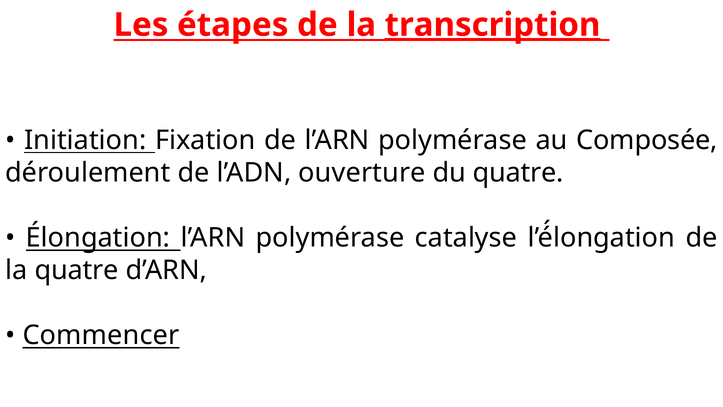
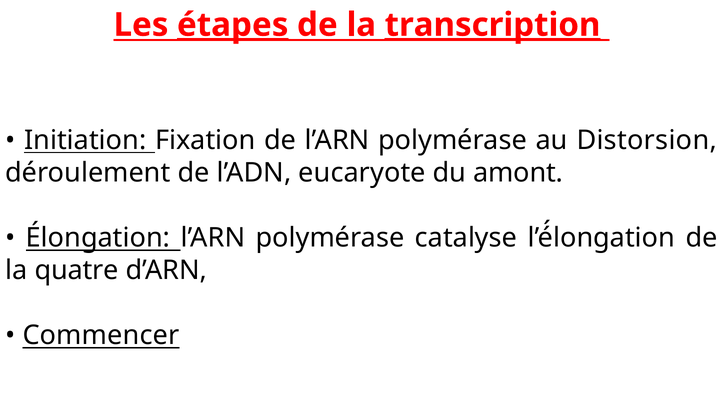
étapes underline: none -> present
Composée: Composée -> Distorsion
ouverture: ouverture -> eucaryote
du quatre: quatre -> amont
